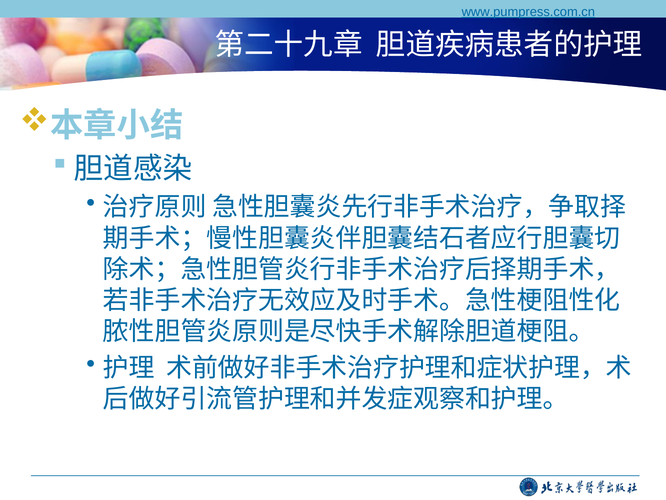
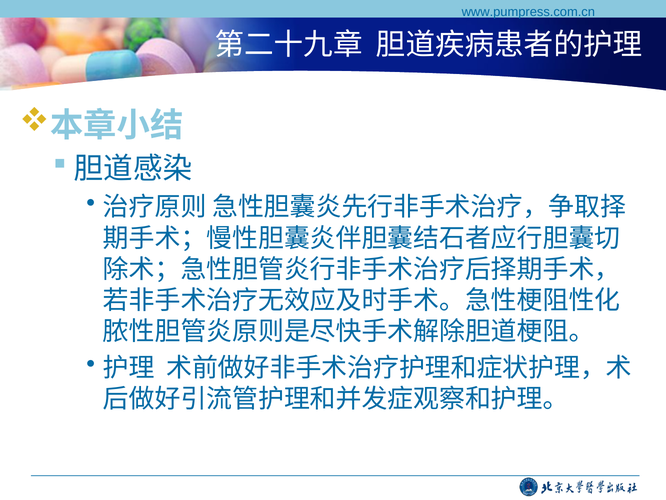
www.pumpress.com.cn underline: present -> none
